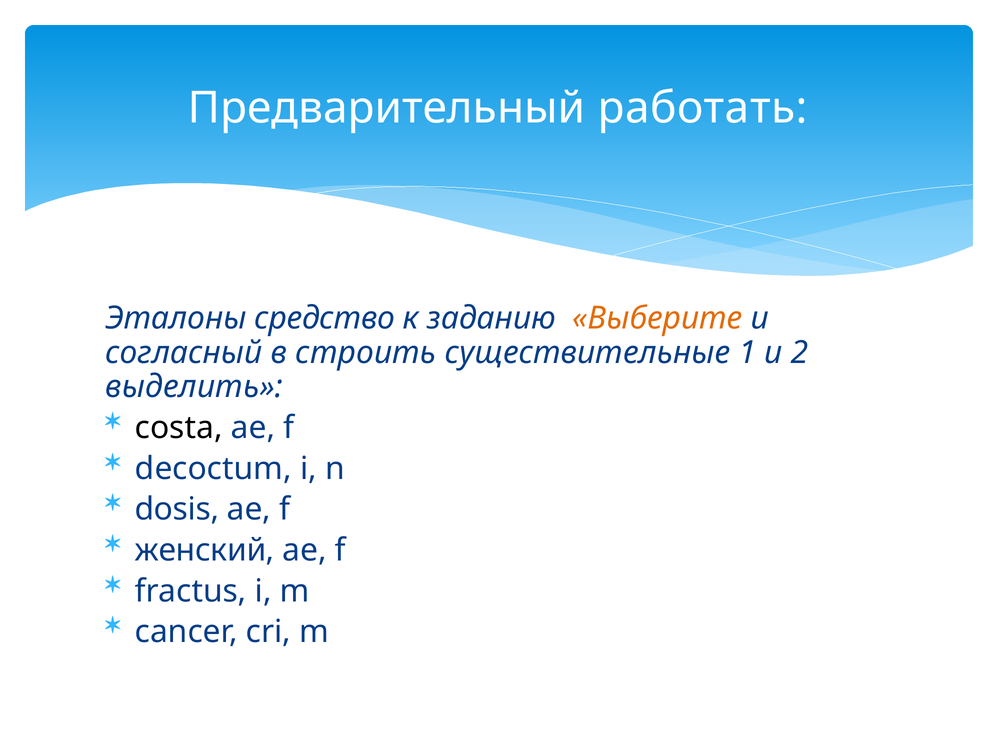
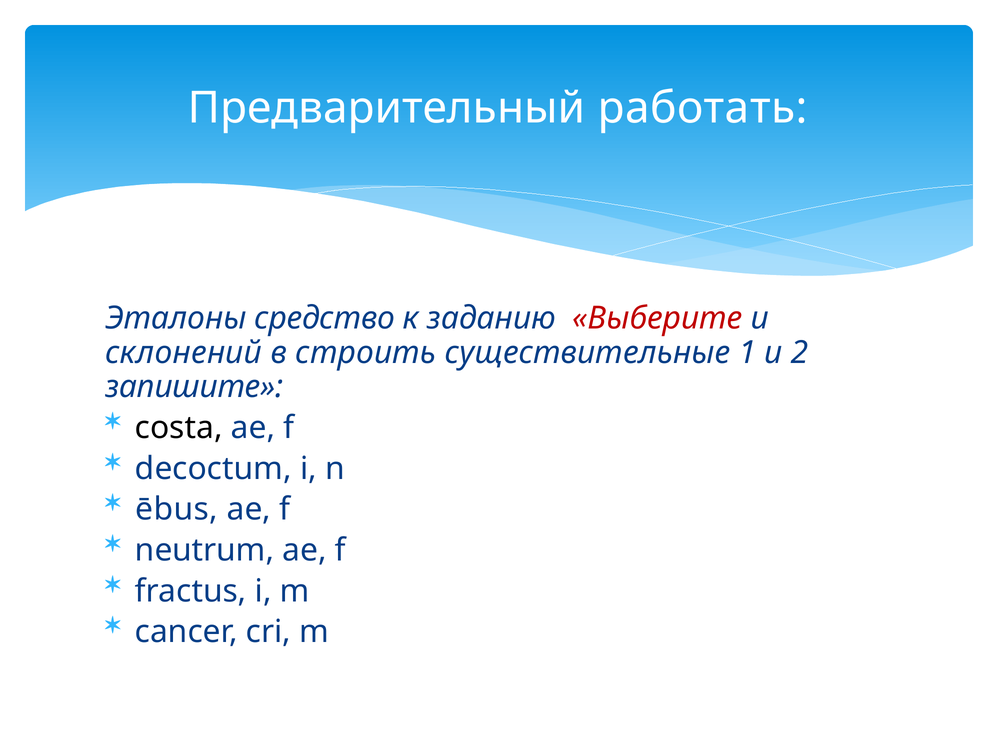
Выберите colour: orange -> red
согласный: согласный -> склонений
выделить: выделить -> запишите
dosis: dosis -> ēbus
женский: женский -> neutrum
